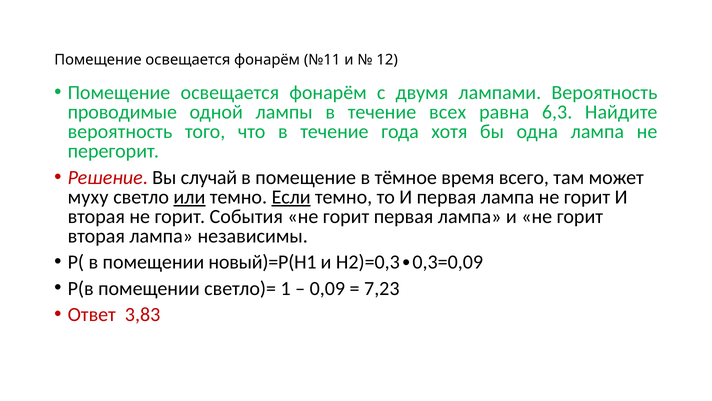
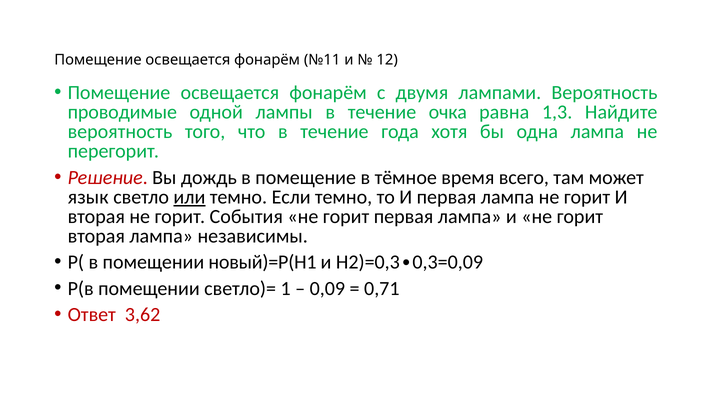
всех: всех -> очка
6,3: 6,3 -> 1,3
случай: случай -> дождь
муху: муху -> язык
Если underline: present -> none
7,23: 7,23 -> 0,71
3,83: 3,83 -> 3,62
